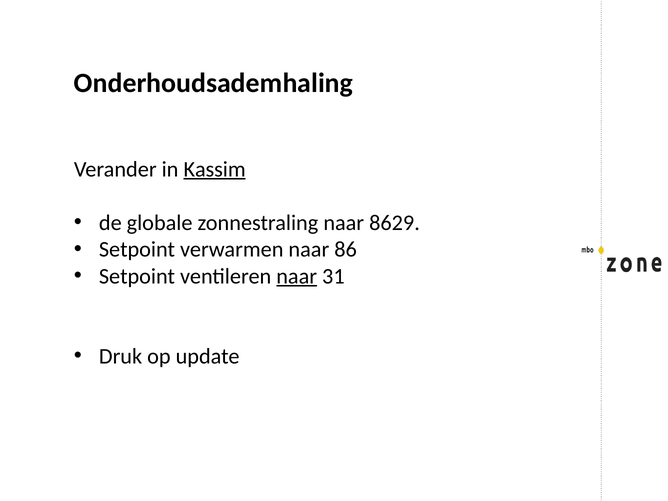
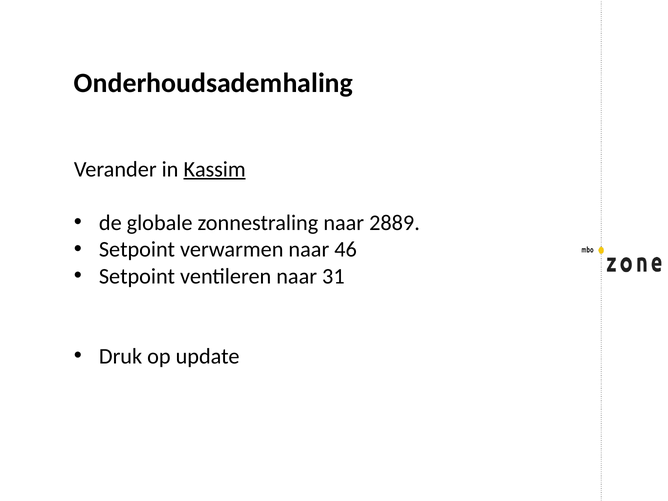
8629: 8629 -> 2889
86: 86 -> 46
naar at (297, 276) underline: present -> none
